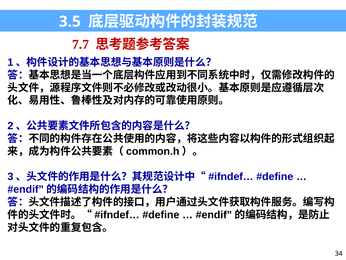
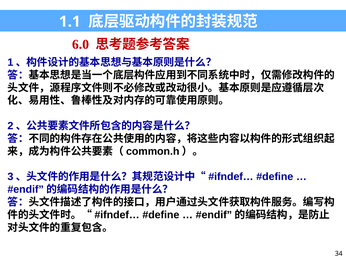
3.5: 3.5 -> 1.1
7.7: 7.7 -> 6.0
